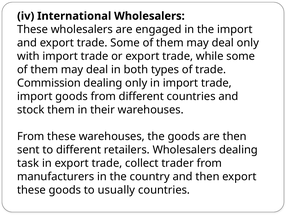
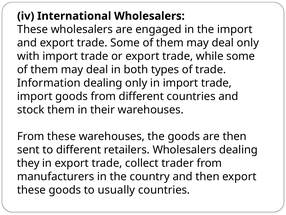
Commission: Commission -> Information
task: task -> they
